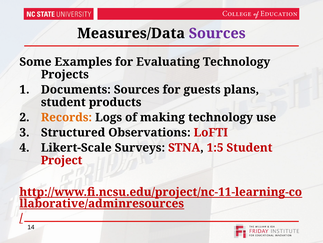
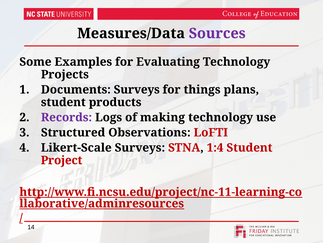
Documents Sources: Sources -> Surveys
guests: guests -> things
Records colour: orange -> purple
1:5: 1:5 -> 1:4
